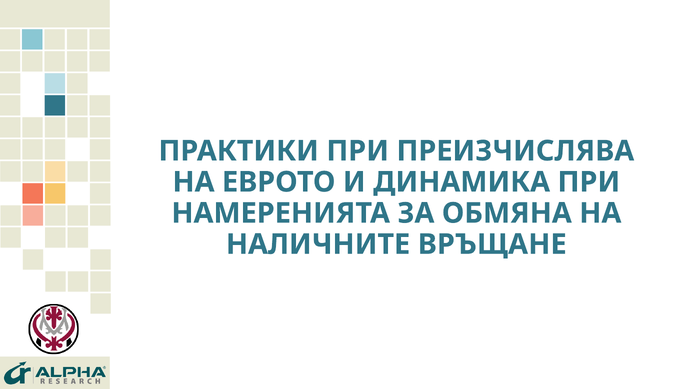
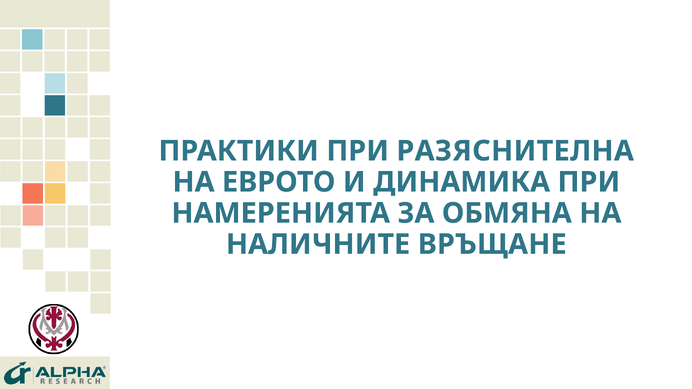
ПРЕИЗЧИСЛЯВА: ПРЕИЗЧИСЛЯВА -> РАЗЯСНИТЕЛНА
